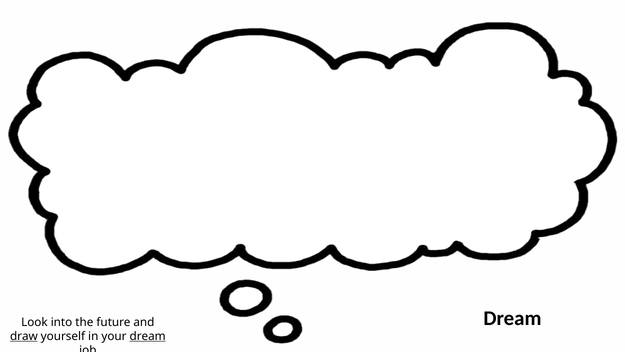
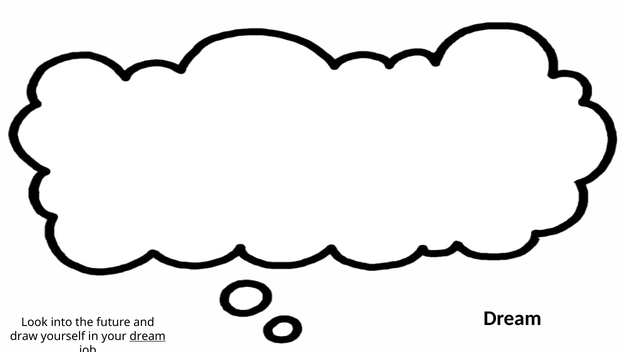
draw underline: present -> none
